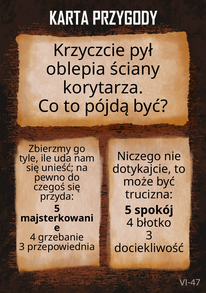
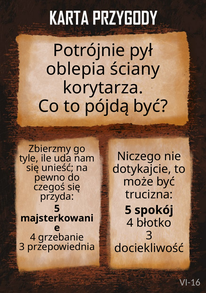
Krzyczcie: Krzyczcie -> Potrójnie
VI-47: VI-47 -> VI-16
